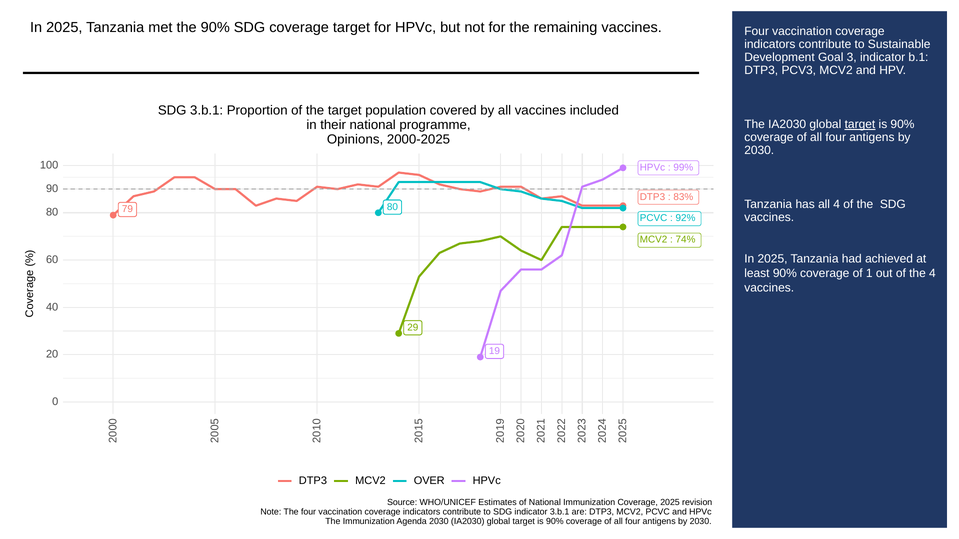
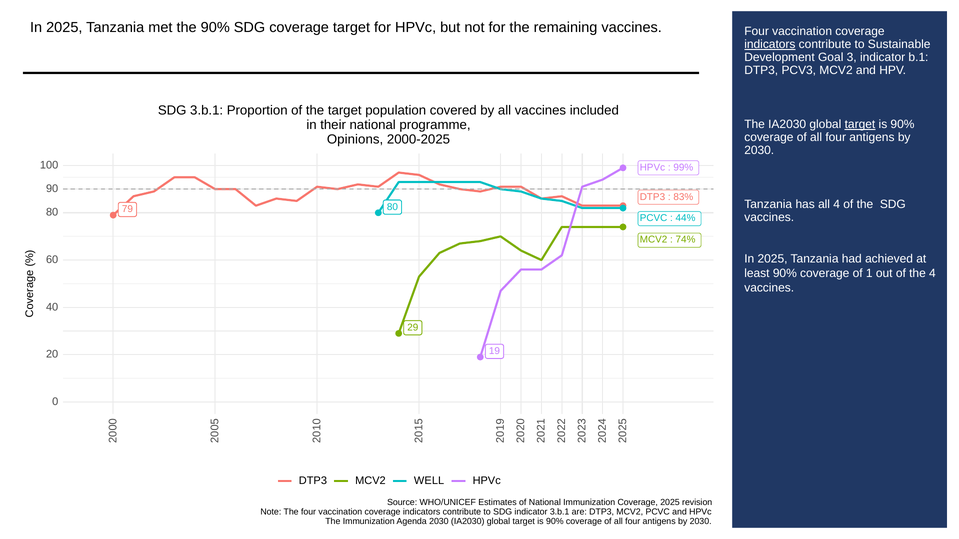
indicators at (770, 44) underline: none -> present
92%: 92% -> 44%
OVER: OVER -> WELL
